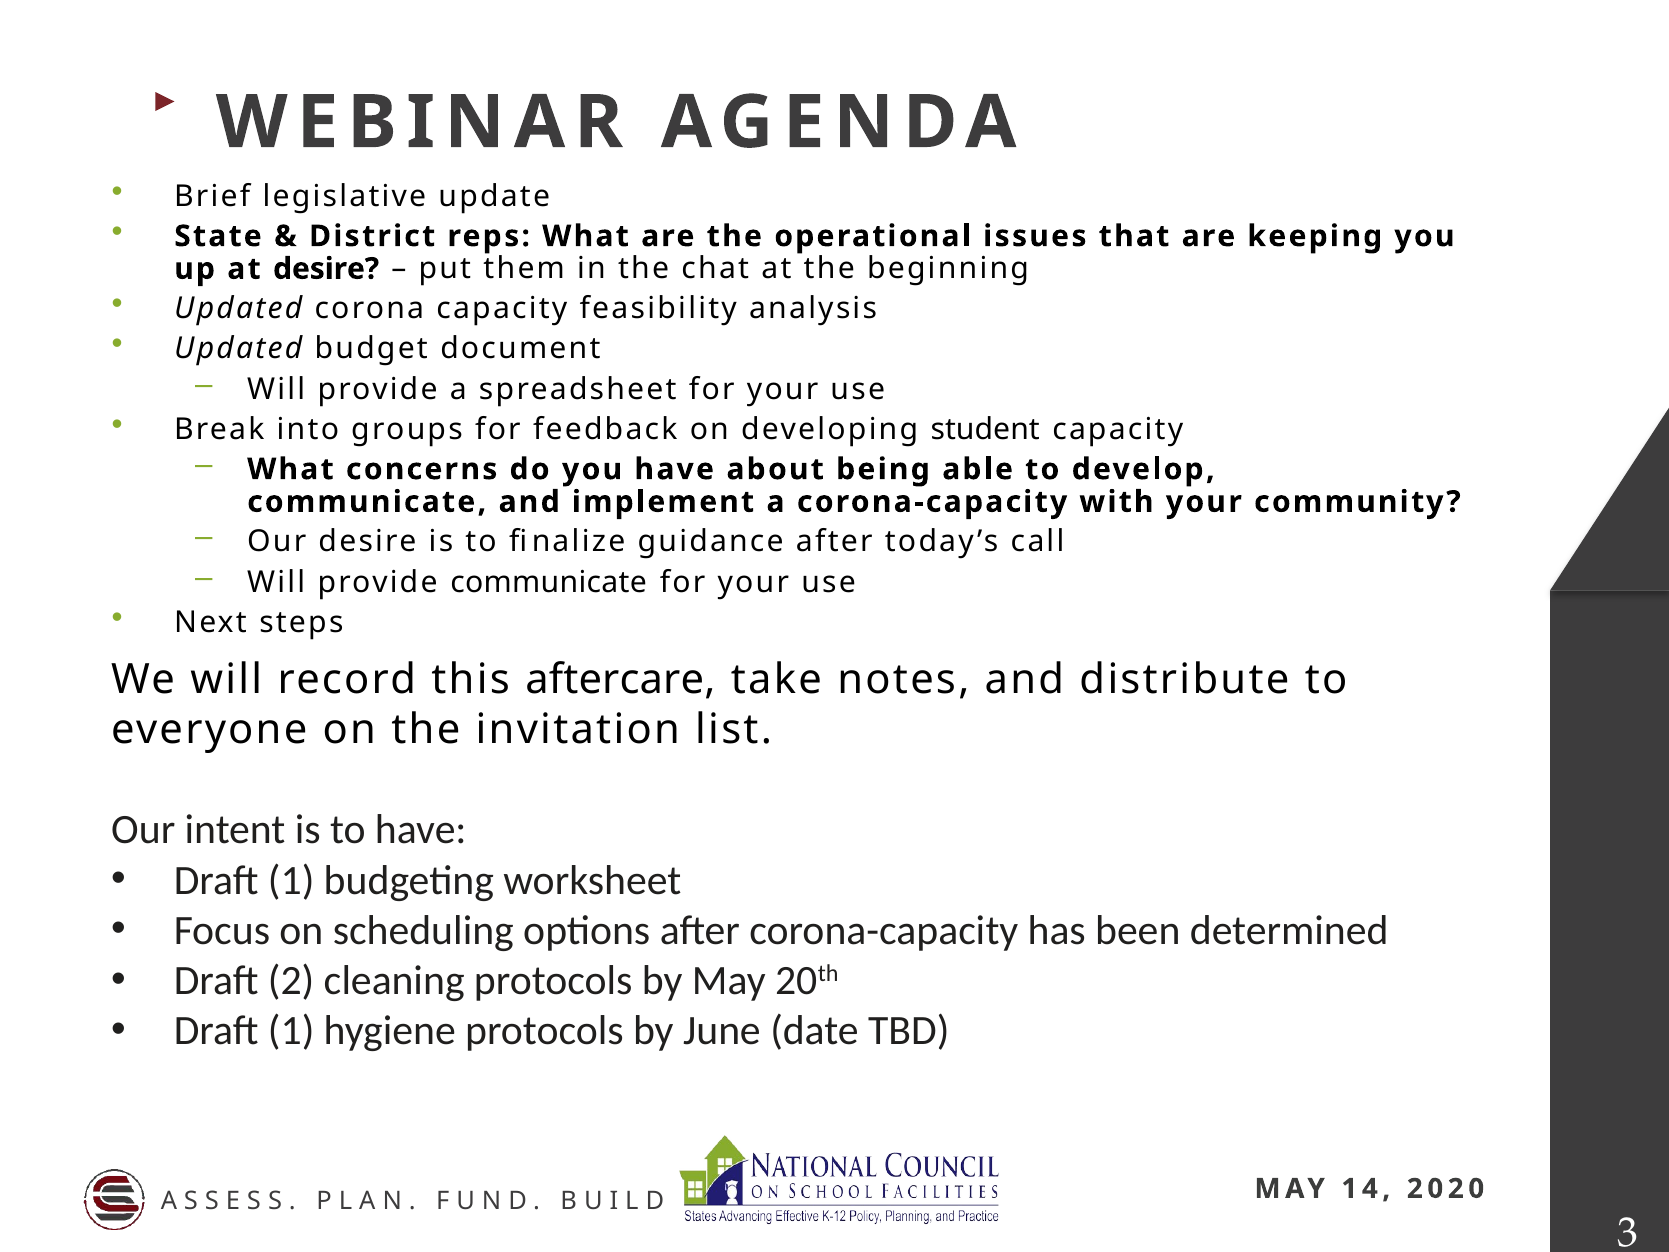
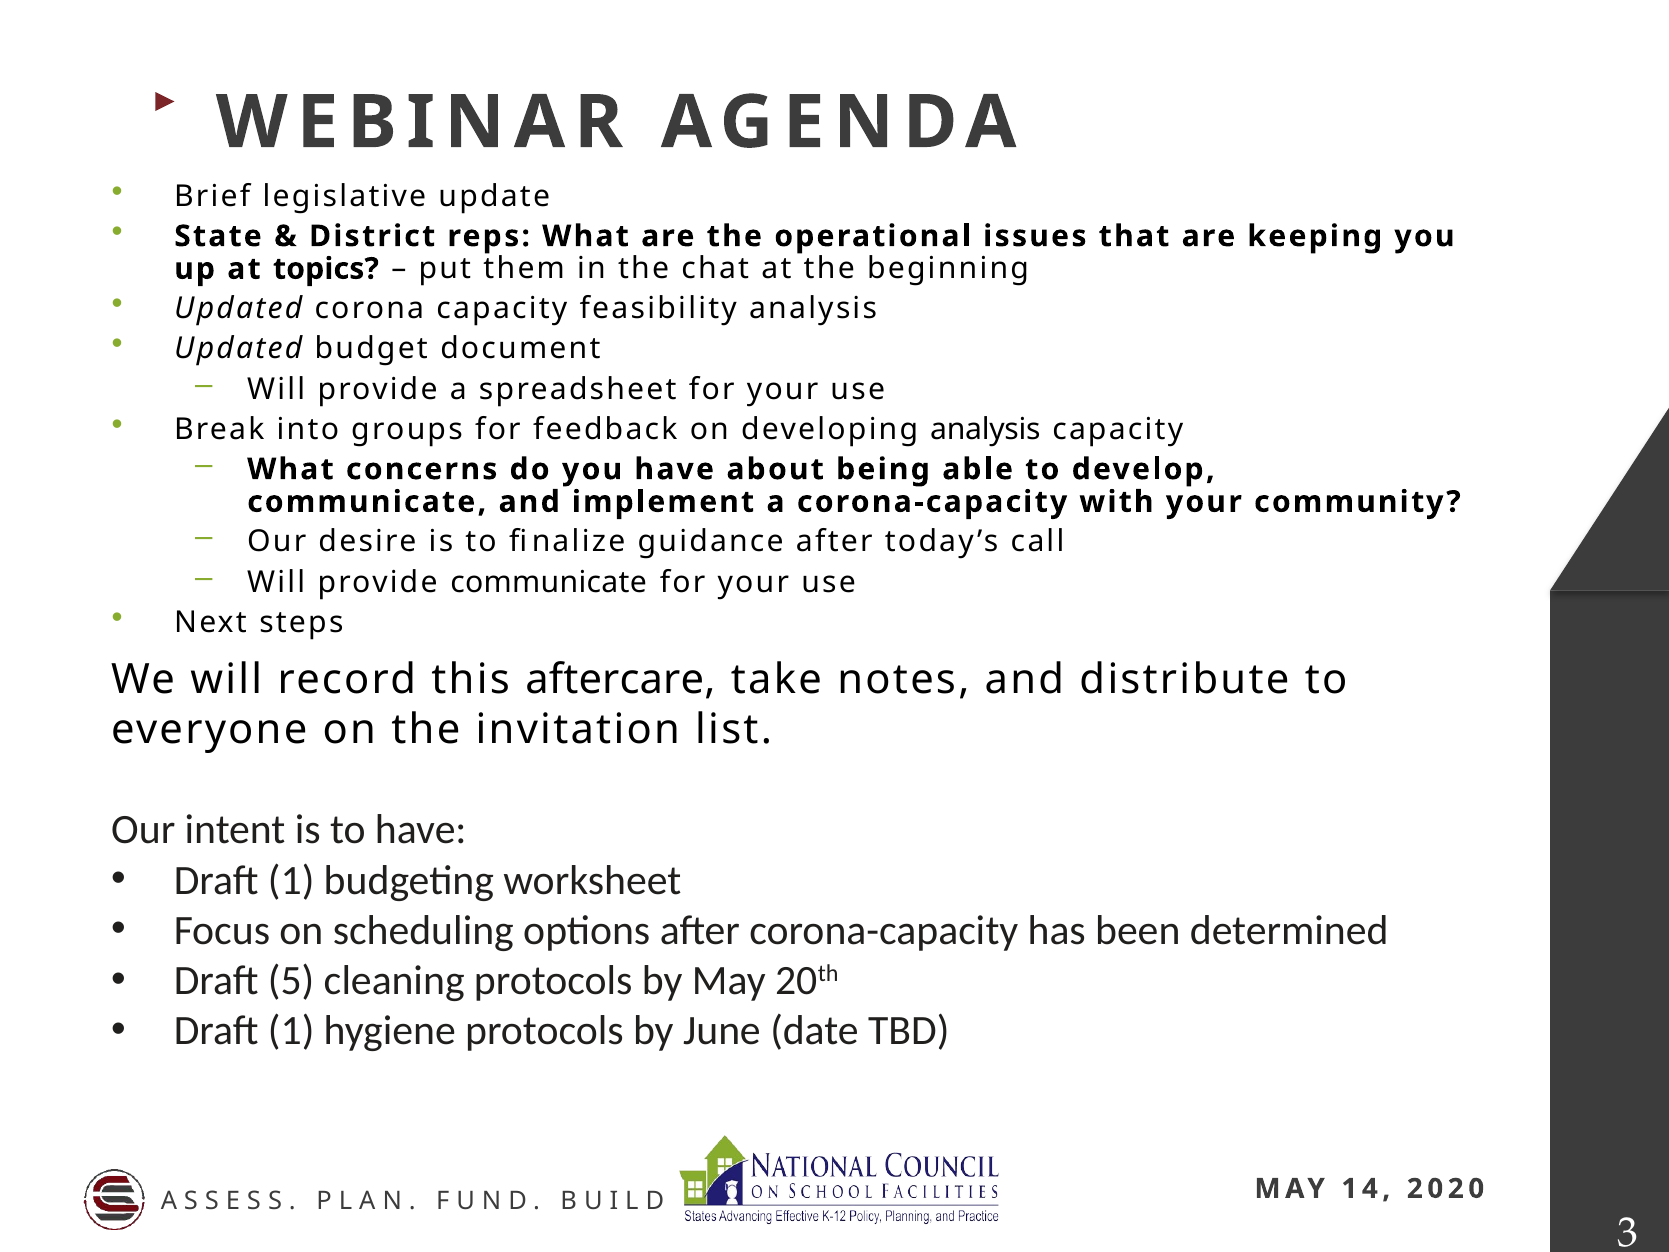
at desire: desire -> topics
developing student: student -> analysis
2: 2 -> 5
